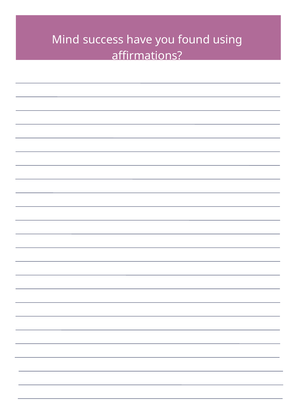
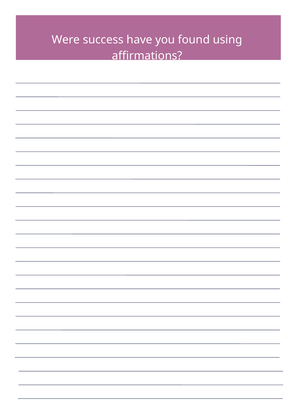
Mind: Mind -> Were
